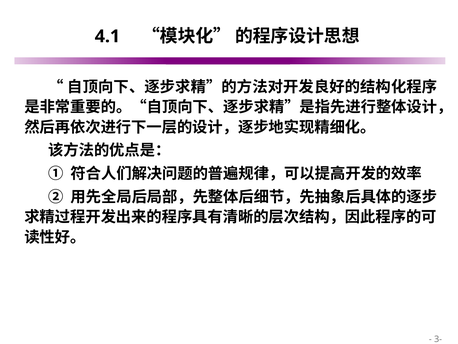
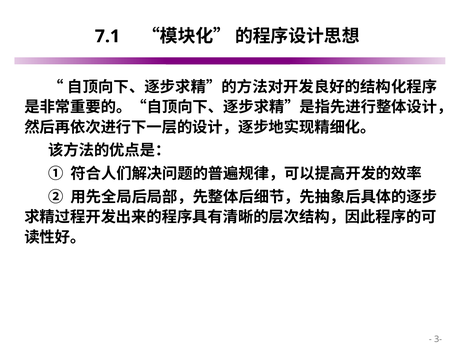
4.1: 4.1 -> 7.1
